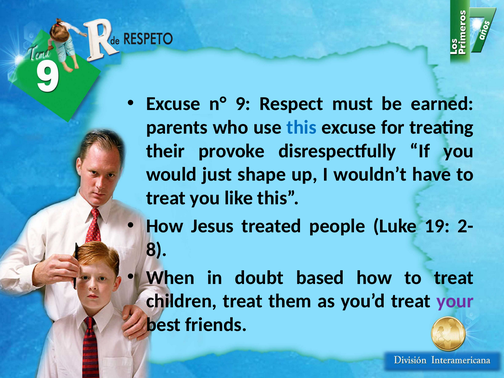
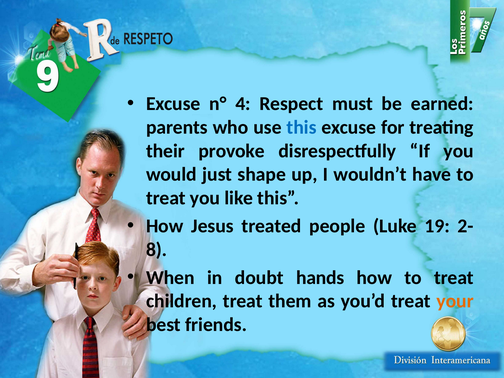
9: 9 -> 4
based: based -> hands
your colour: purple -> orange
